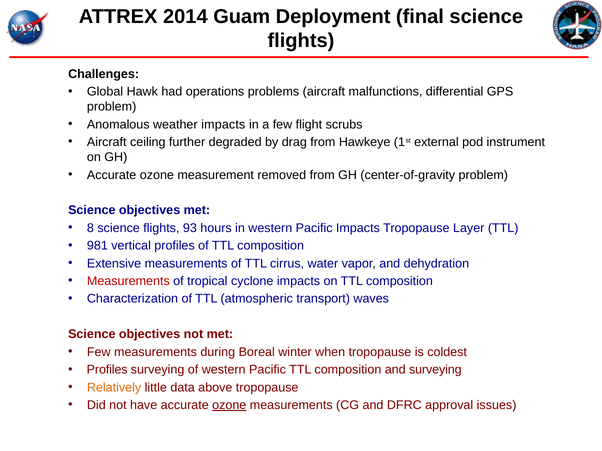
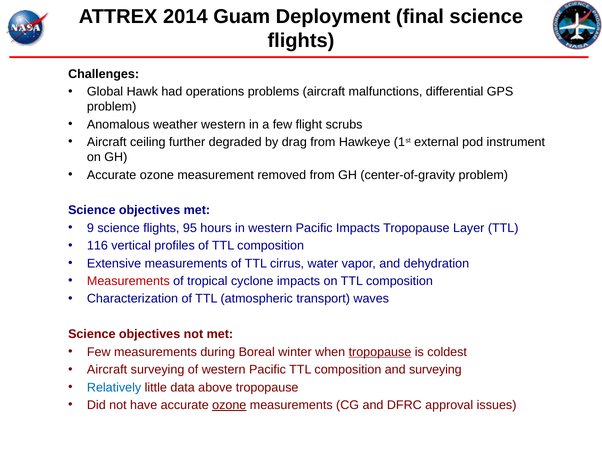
weather impacts: impacts -> western
8: 8 -> 9
93: 93 -> 95
981: 981 -> 116
tropopause at (380, 352) underline: none -> present
Profiles at (107, 370): Profiles -> Aircraft
Relatively colour: orange -> blue
